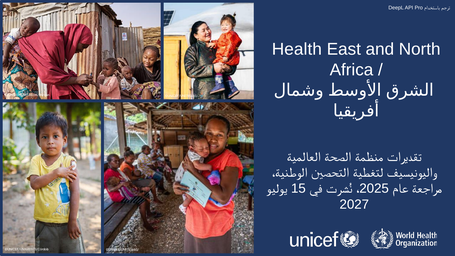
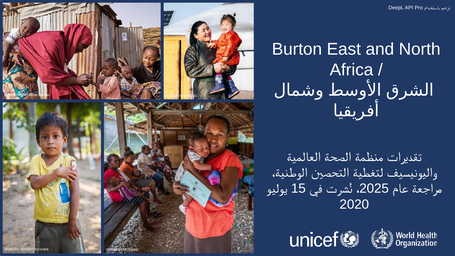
Health: Health -> Burton
2027: 2027 -> 2020
